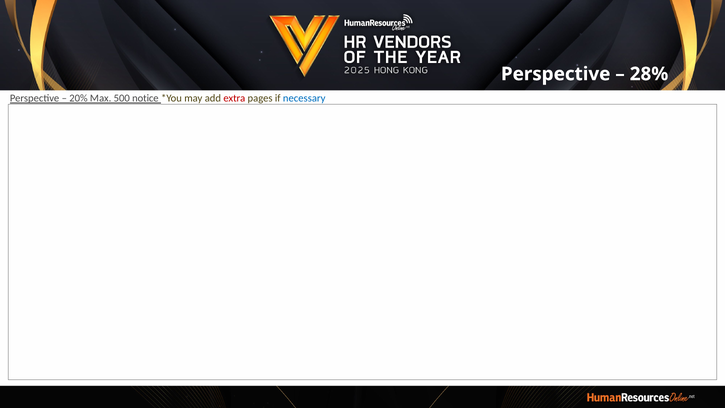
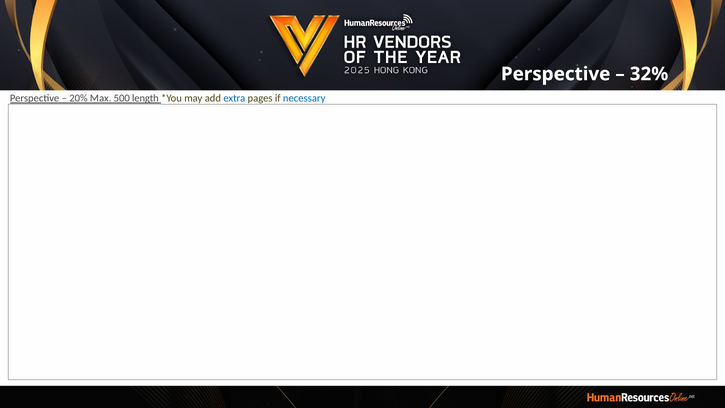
28%: 28% -> 32%
notice: notice -> length
extra colour: red -> blue
